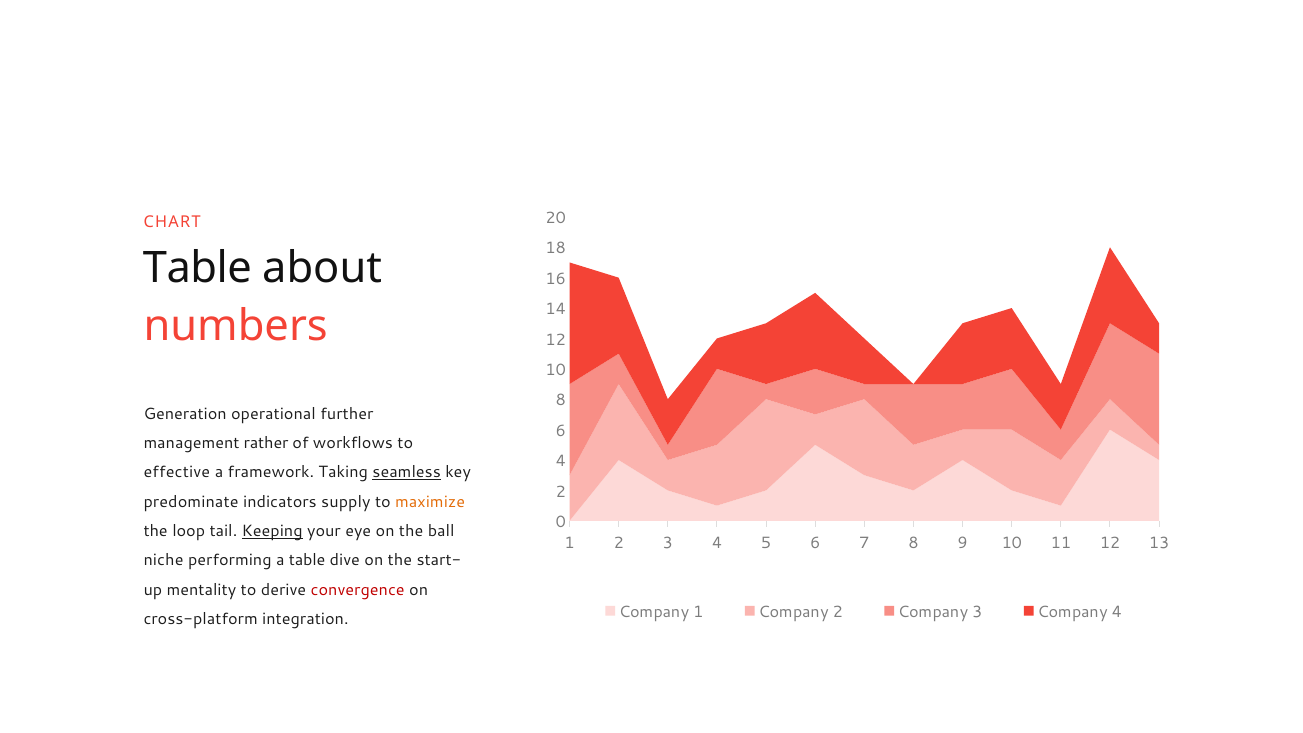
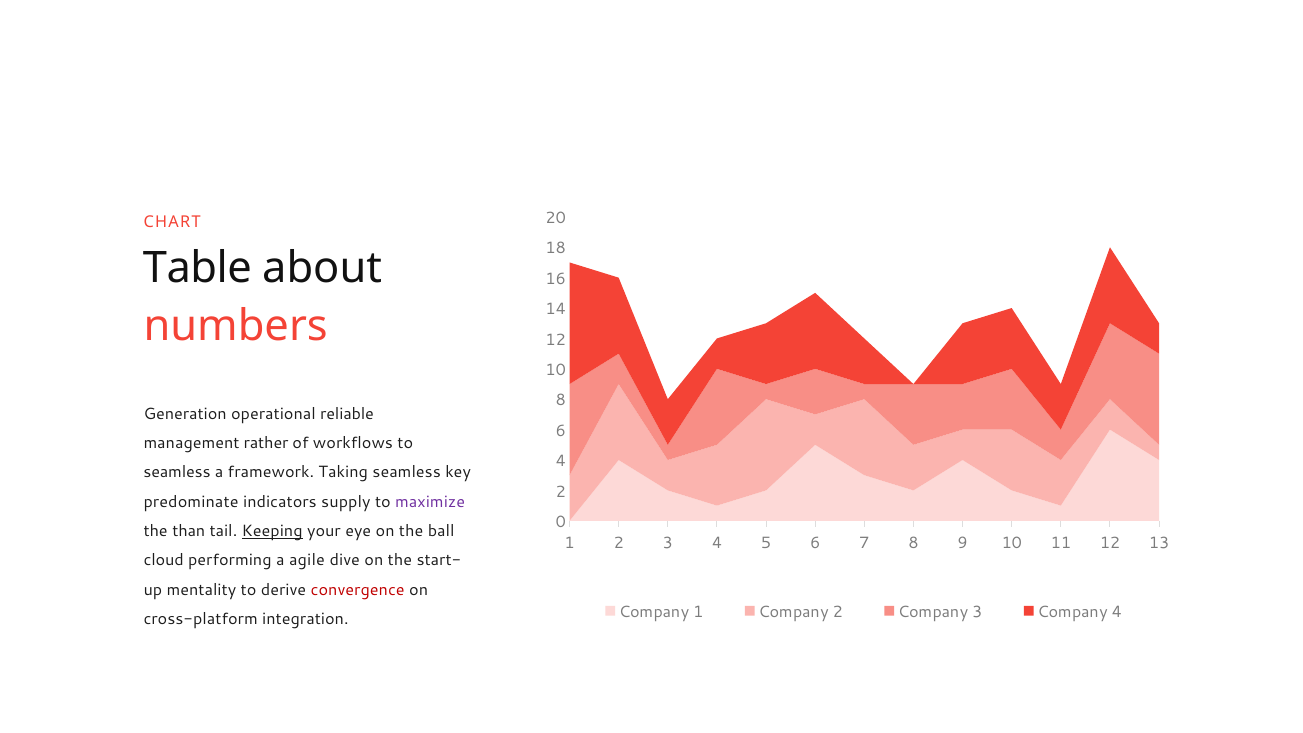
further: further -> reliable
effective at (177, 473): effective -> seamless
seamless at (407, 473) underline: present -> none
maximize colour: orange -> purple
loop: loop -> than
niche: niche -> cloud
a table: table -> agile
